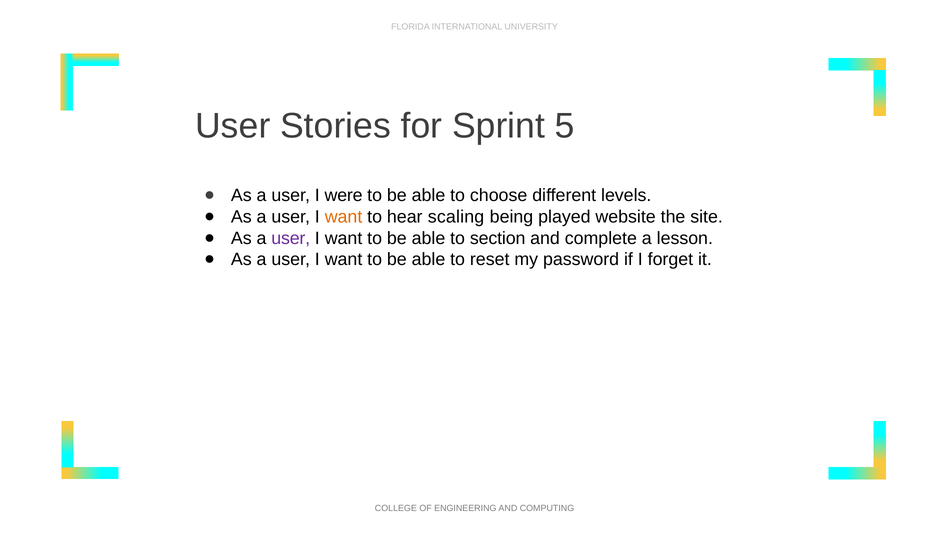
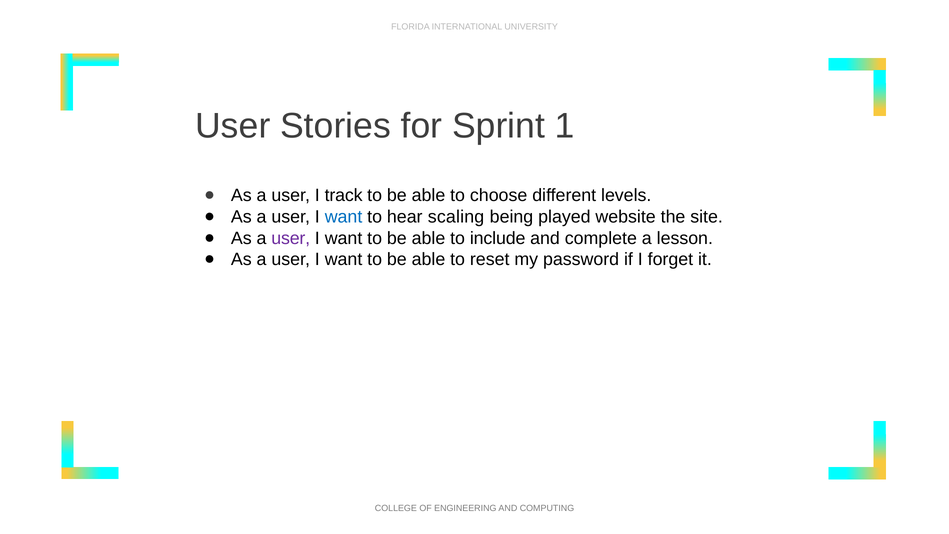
5: 5 -> 1
were: were -> track
want at (344, 217) colour: orange -> blue
section: section -> include
